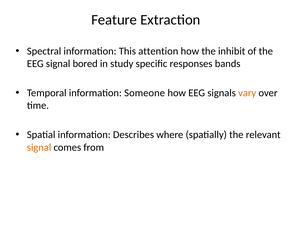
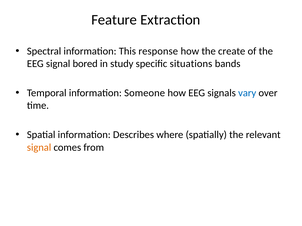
attention: attention -> response
inhibit: inhibit -> create
responses: responses -> situations
vary colour: orange -> blue
